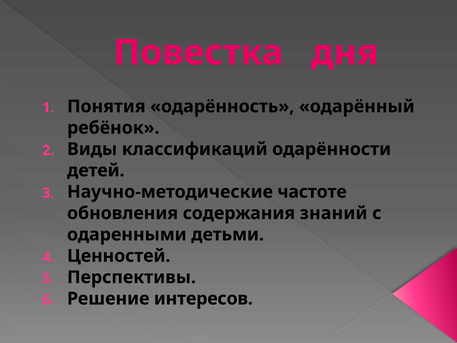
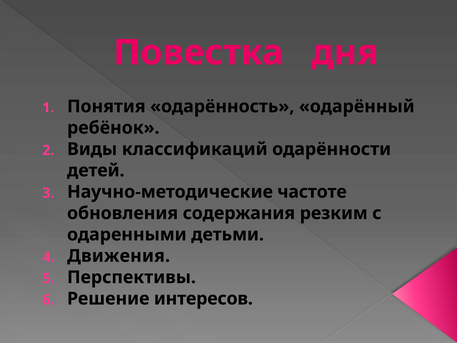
знаний: знаний -> резким
Ценностей: Ценностей -> Движения
